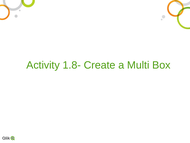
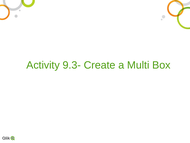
1.8-: 1.8- -> 9.3-
